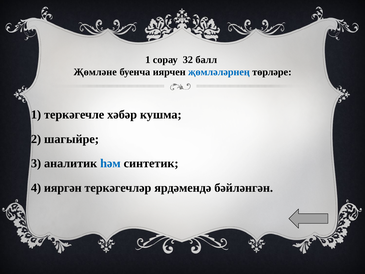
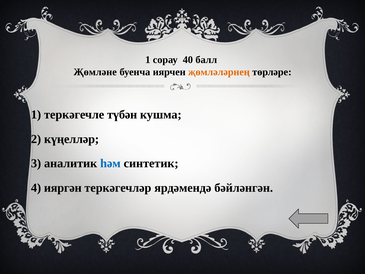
32: 32 -> 40
җөмләләрнең colour: blue -> orange
хәбәр: хәбәр -> түбән
шагыйре: шагыйре -> күңелләр
